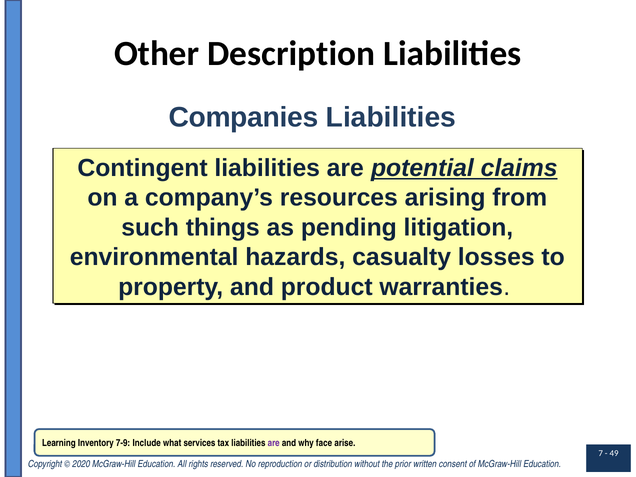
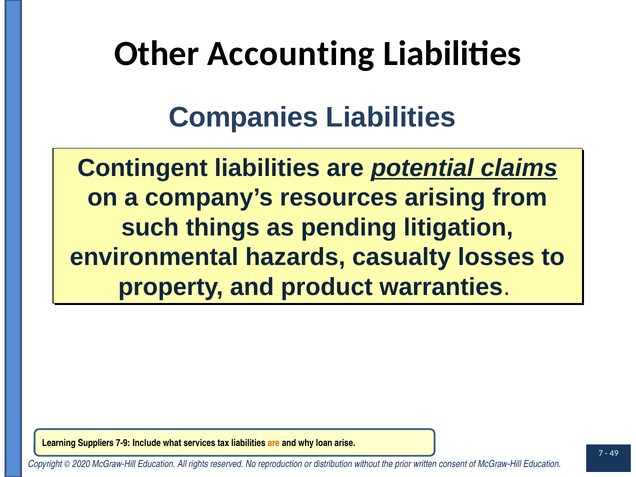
Description: Description -> Accounting
Inventory: Inventory -> Suppliers
are at (274, 443) colour: purple -> orange
face: face -> loan
